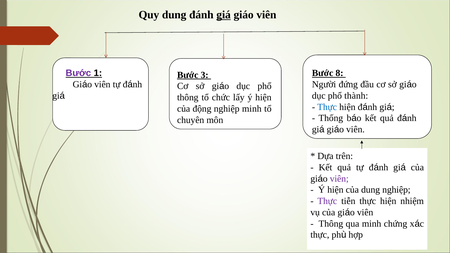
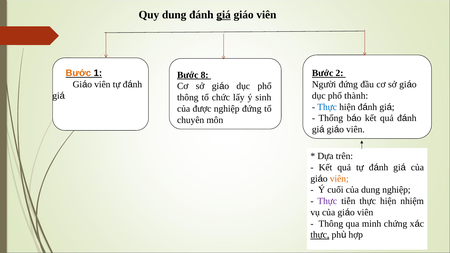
Bước at (78, 73) colour: purple -> orange
8: 8 -> 2
3: 3 -> 8
lấy ý hiện: hiện -> sinh
động: động -> được
nghiệp minh: minh -> đứng
viên at (339, 179) colour: purple -> orange
hiện at (335, 190): hiện -> cuối
thực at (320, 235) underline: none -> present
